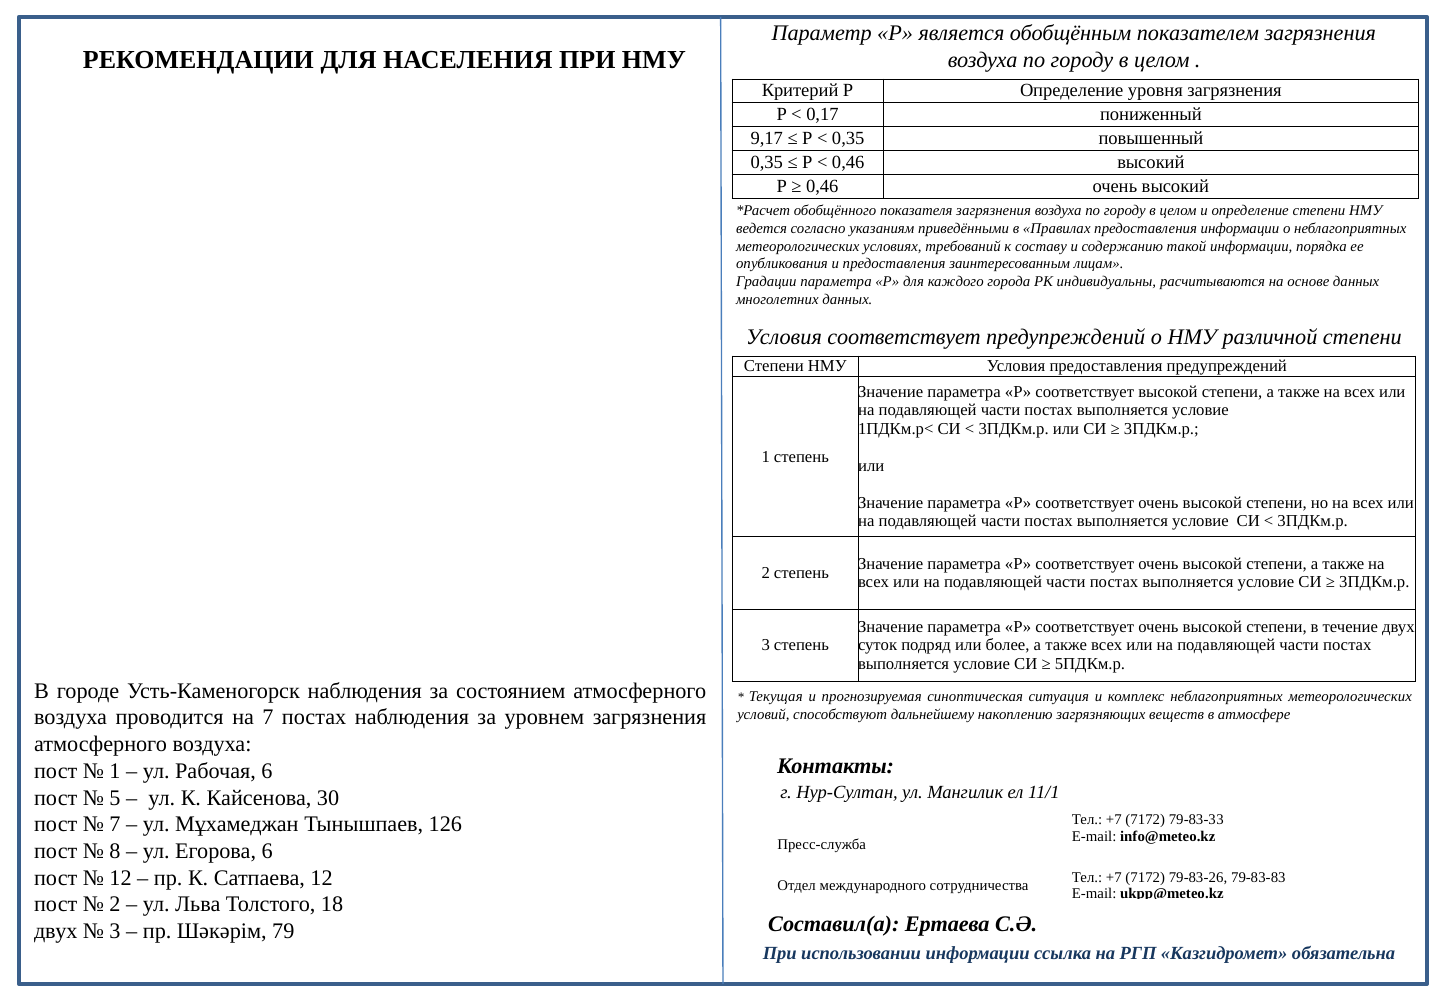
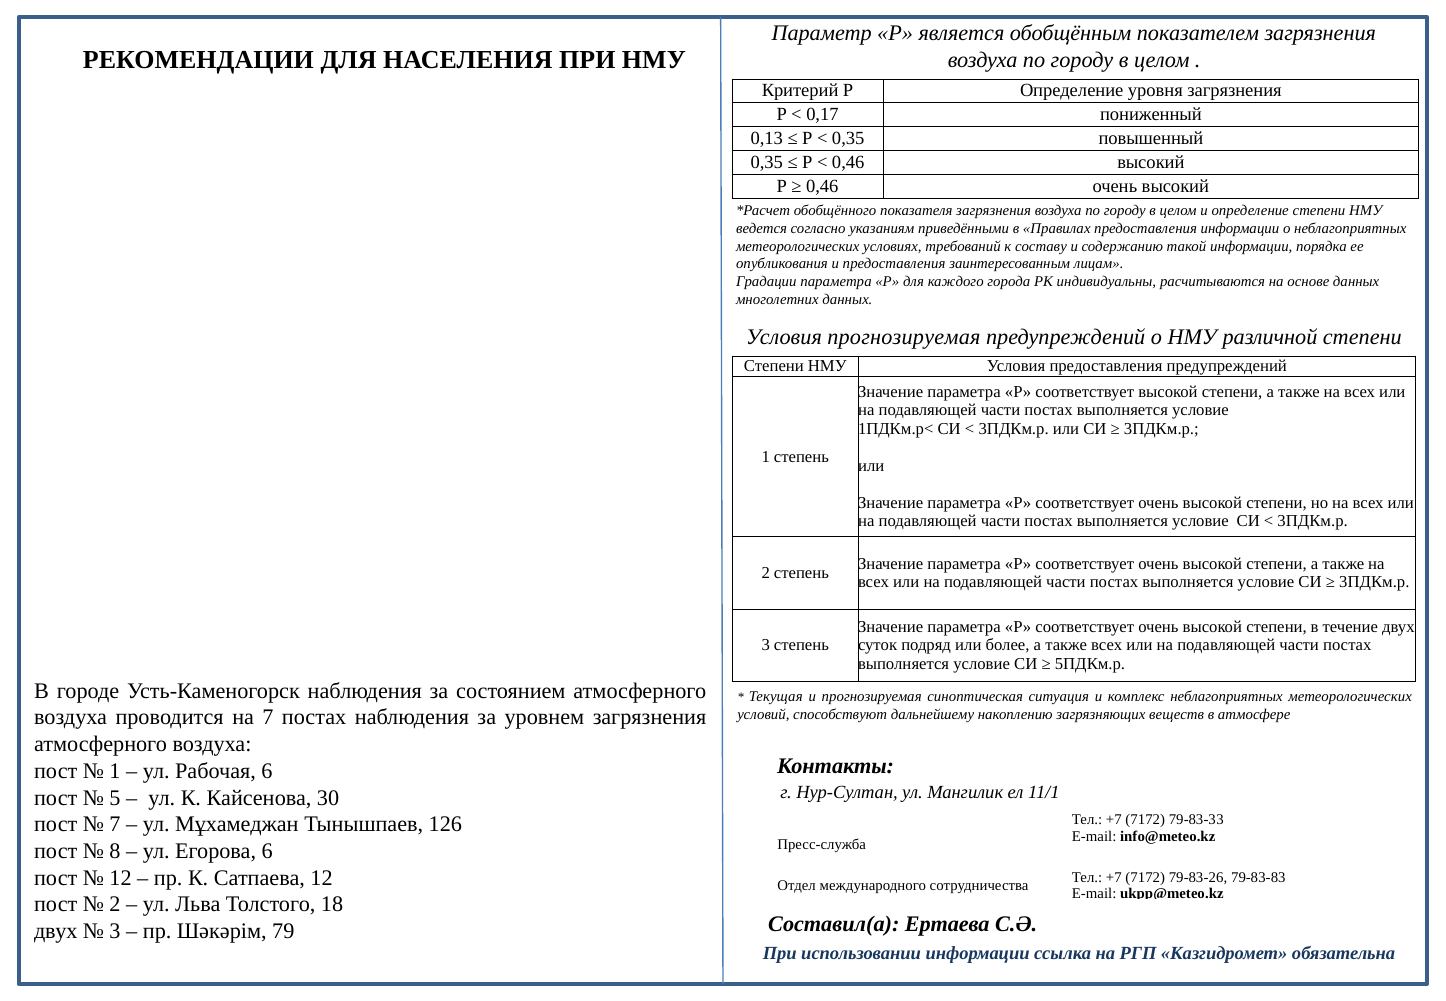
9,17: 9,17 -> 0,13
Условия соответствует: соответствует -> прогнозируемая
